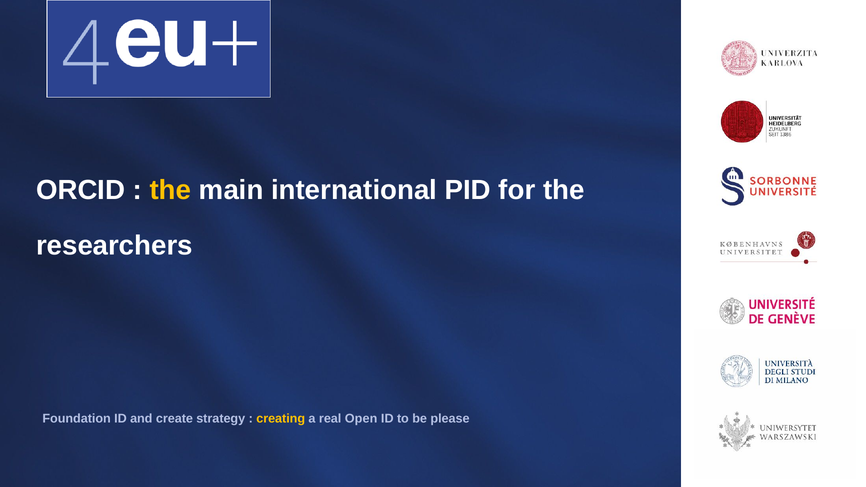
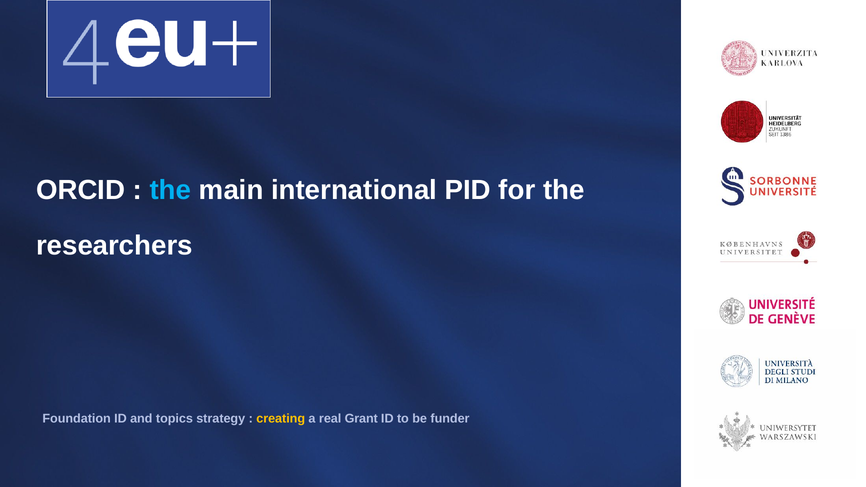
the at (170, 190) colour: yellow -> light blue
create: create -> topics
Open: Open -> Grant
please: please -> funder
